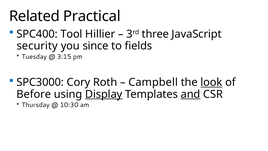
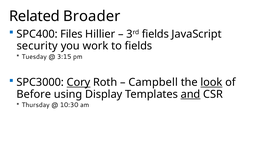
Practical: Practical -> Broader
Tool: Tool -> Files
3rd three: three -> fields
since: since -> work
Cory underline: none -> present
Display underline: present -> none
